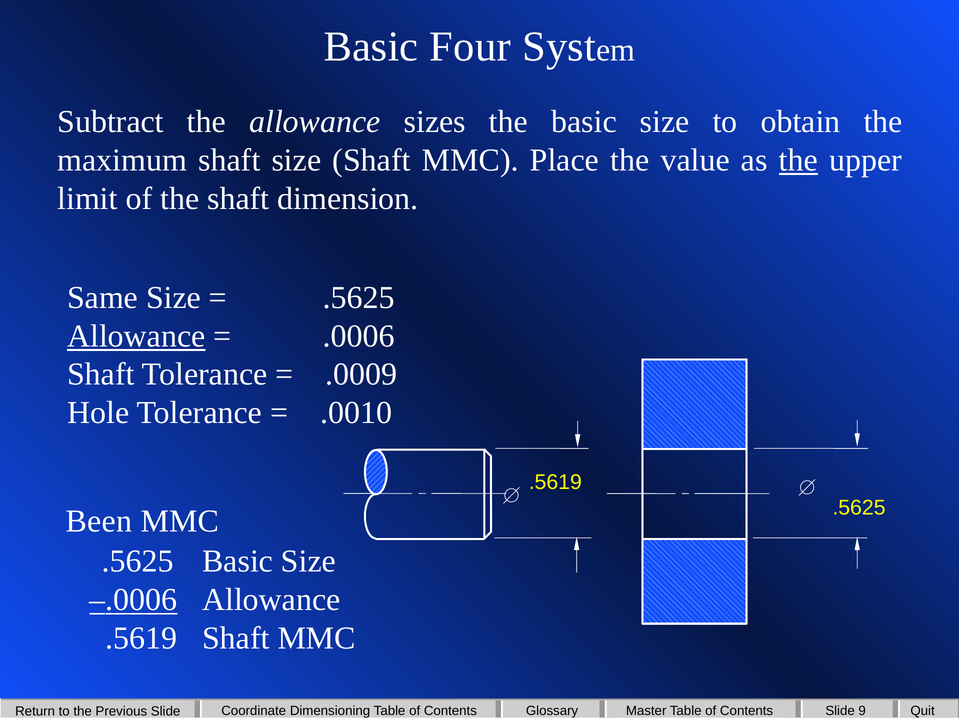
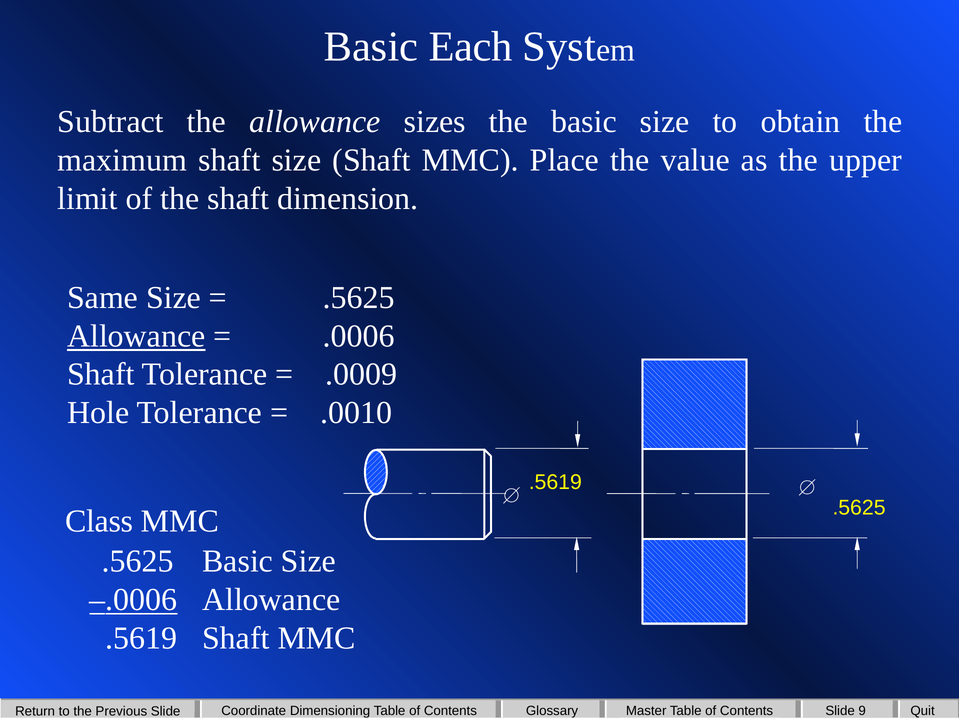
Four: Four -> Each
the at (798, 160) underline: present -> none
Been: Been -> Class
